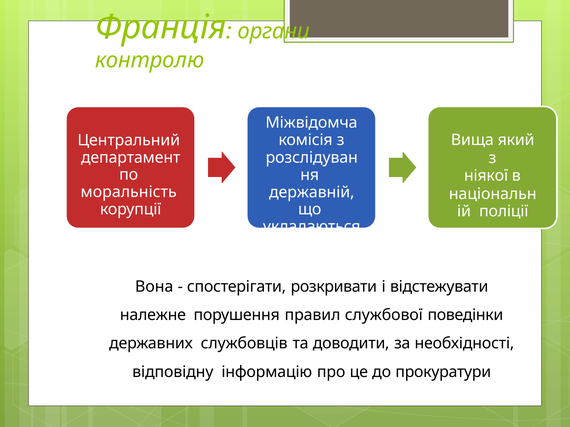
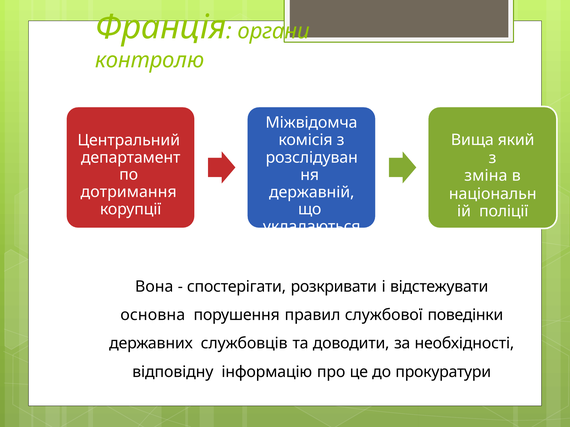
ніякої: ніякої -> зміна
моральність: моральність -> дотримання
належне: належне -> основна
